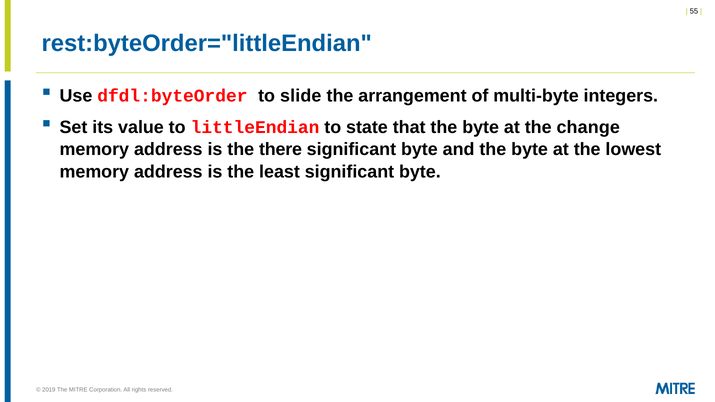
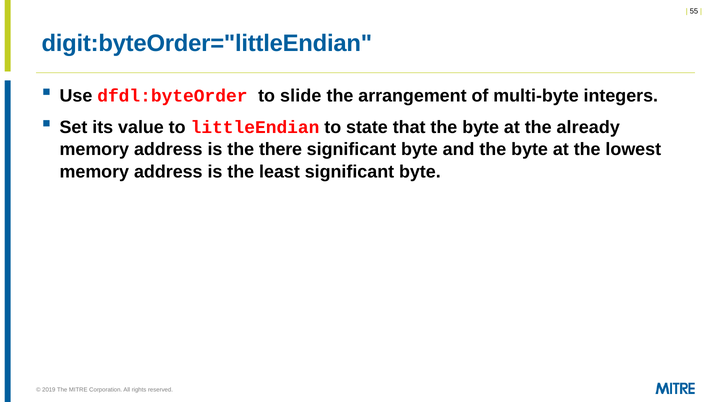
rest:byteOrder="littleEndian: rest:byteOrder="littleEndian -> digit:byteOrder="littleEndian
change: change -> already
